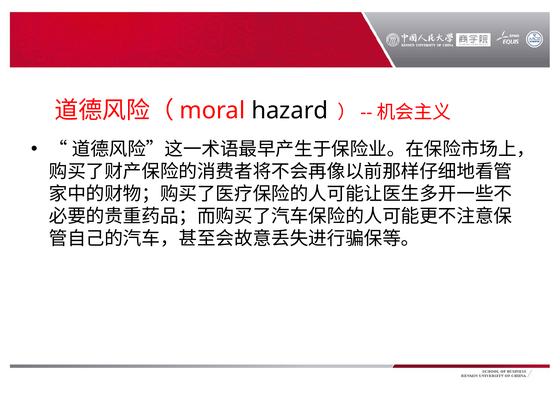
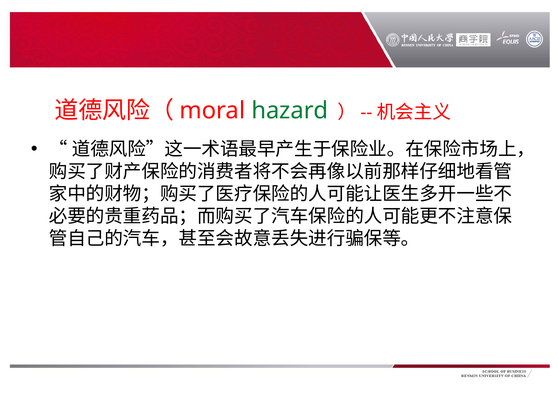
hazard colour: black -> green
